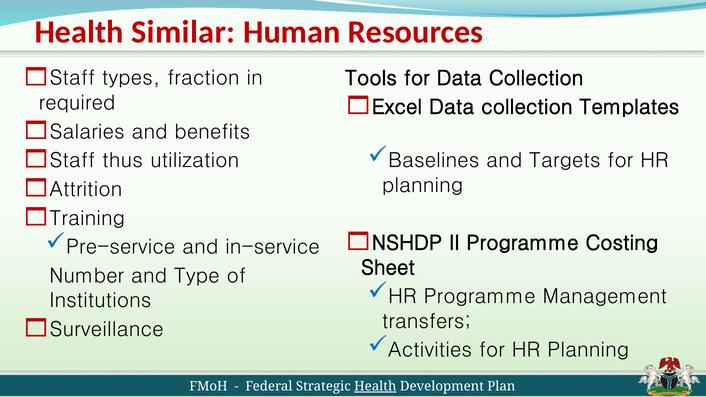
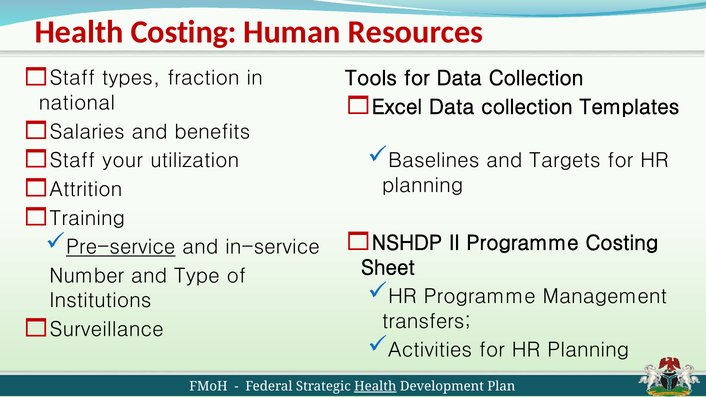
Health Similar: Similar -> Costing
required: required -> national
thus: thus -> your
Pre-service underline: none -> present
